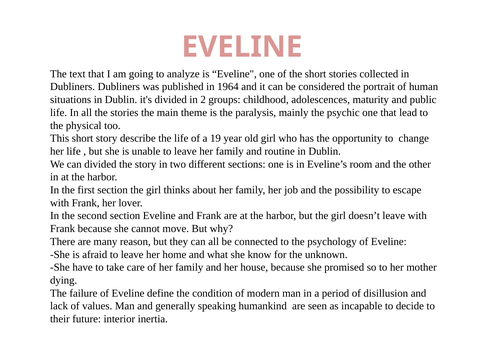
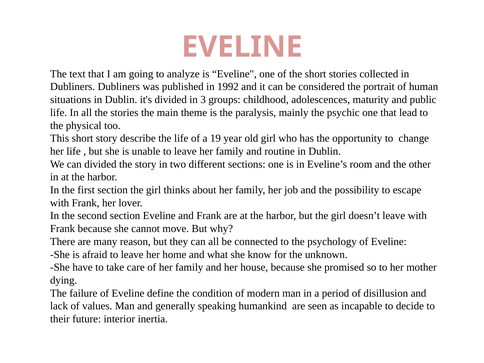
1964: 1964 -> 1992
2: 2 -> 3
